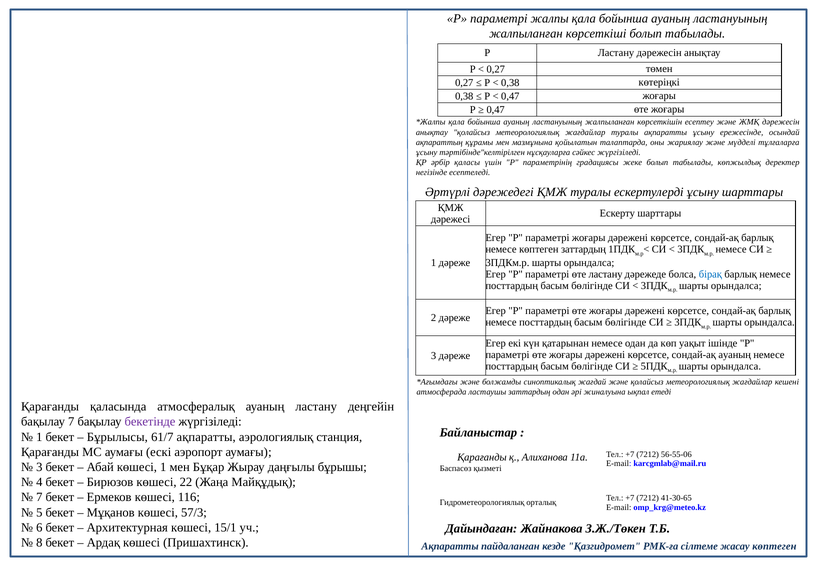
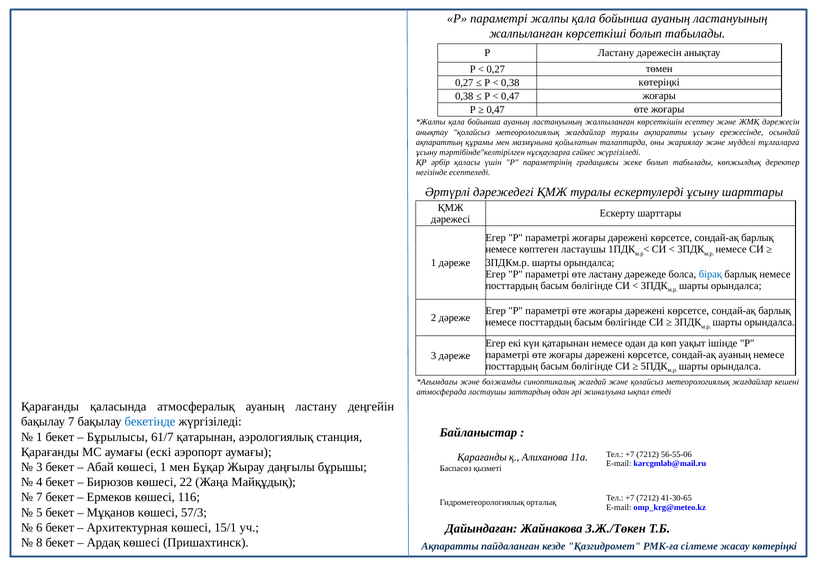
көптеген заттардың: заттардың -> ластаушы
бекетінде colour: purple -> blue
61/7 ақпаратты: ақпаратты -> қатарынан
жасау көптеген: көптеген -> көтеріңкі
